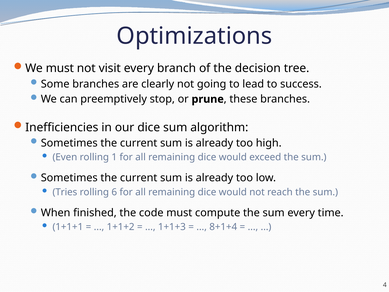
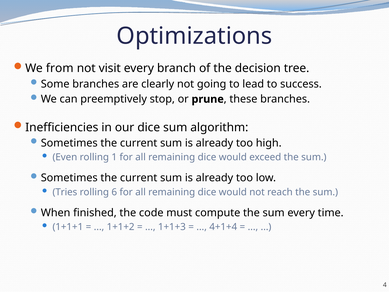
We must: must -> from
8+1+4: 8+1+4 -> 4+1+4
